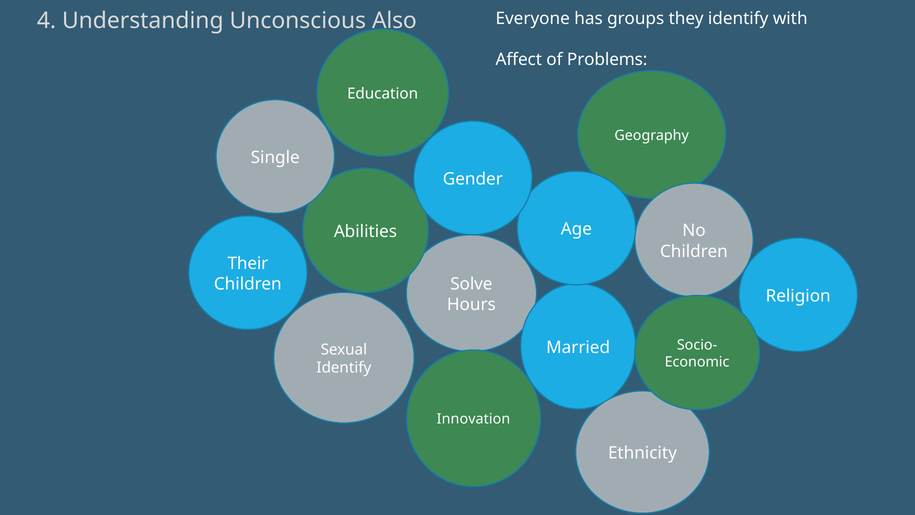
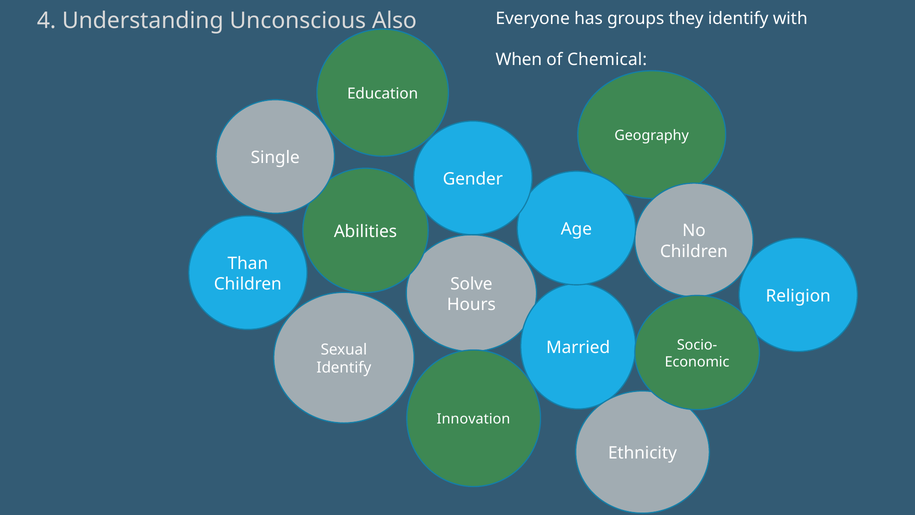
Affect: Affect -> When
Problems: Problems -> Chemical
Their: Their -> Than
